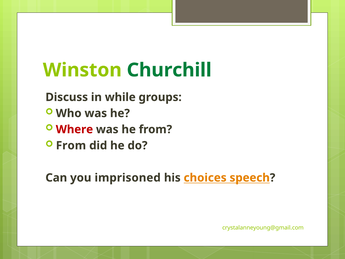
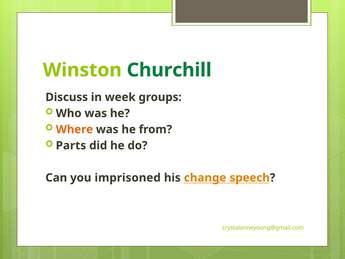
while: while -> week
Where colour: red -> orange
From at (71, 145): From -> Parts
choices: choices -> change
